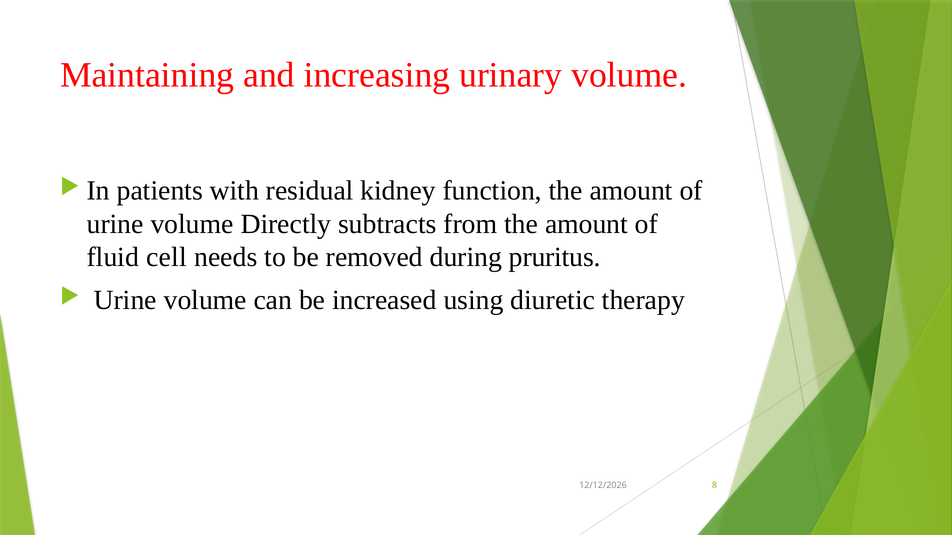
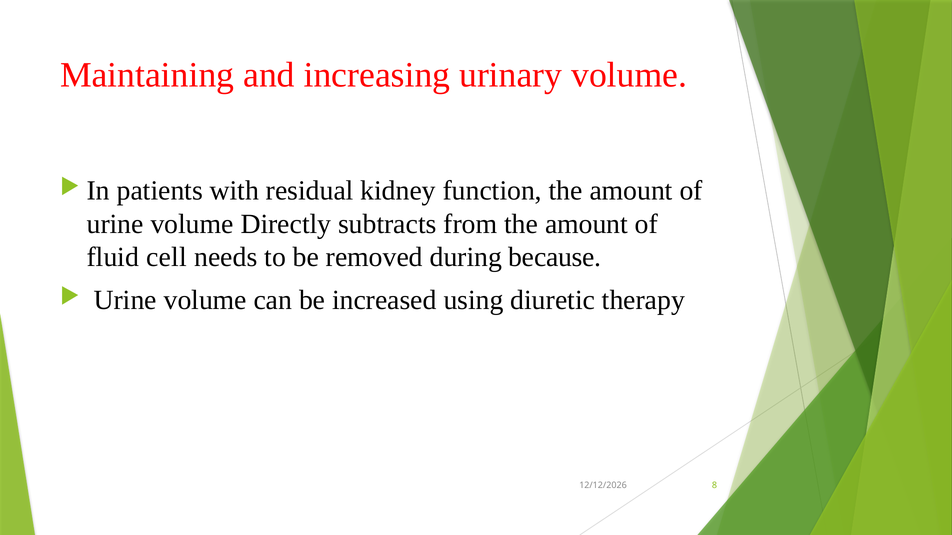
pruritus: pruritus -> because
